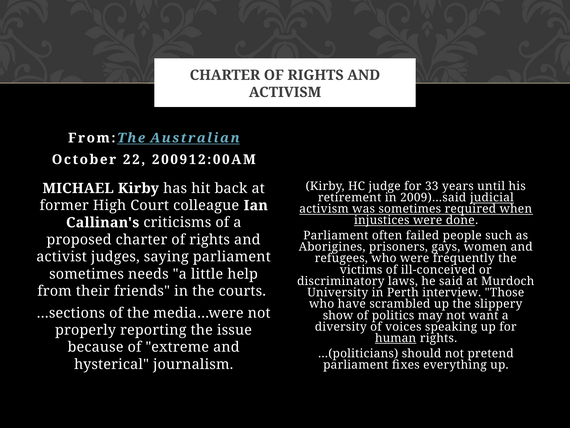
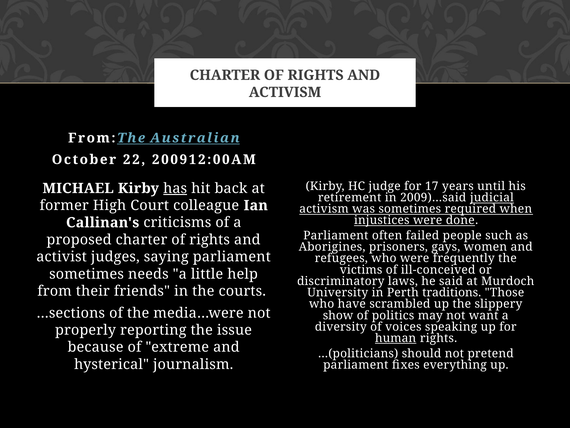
33: 33 -> 17
has underline: none -> present
interview: interview -> traditions
